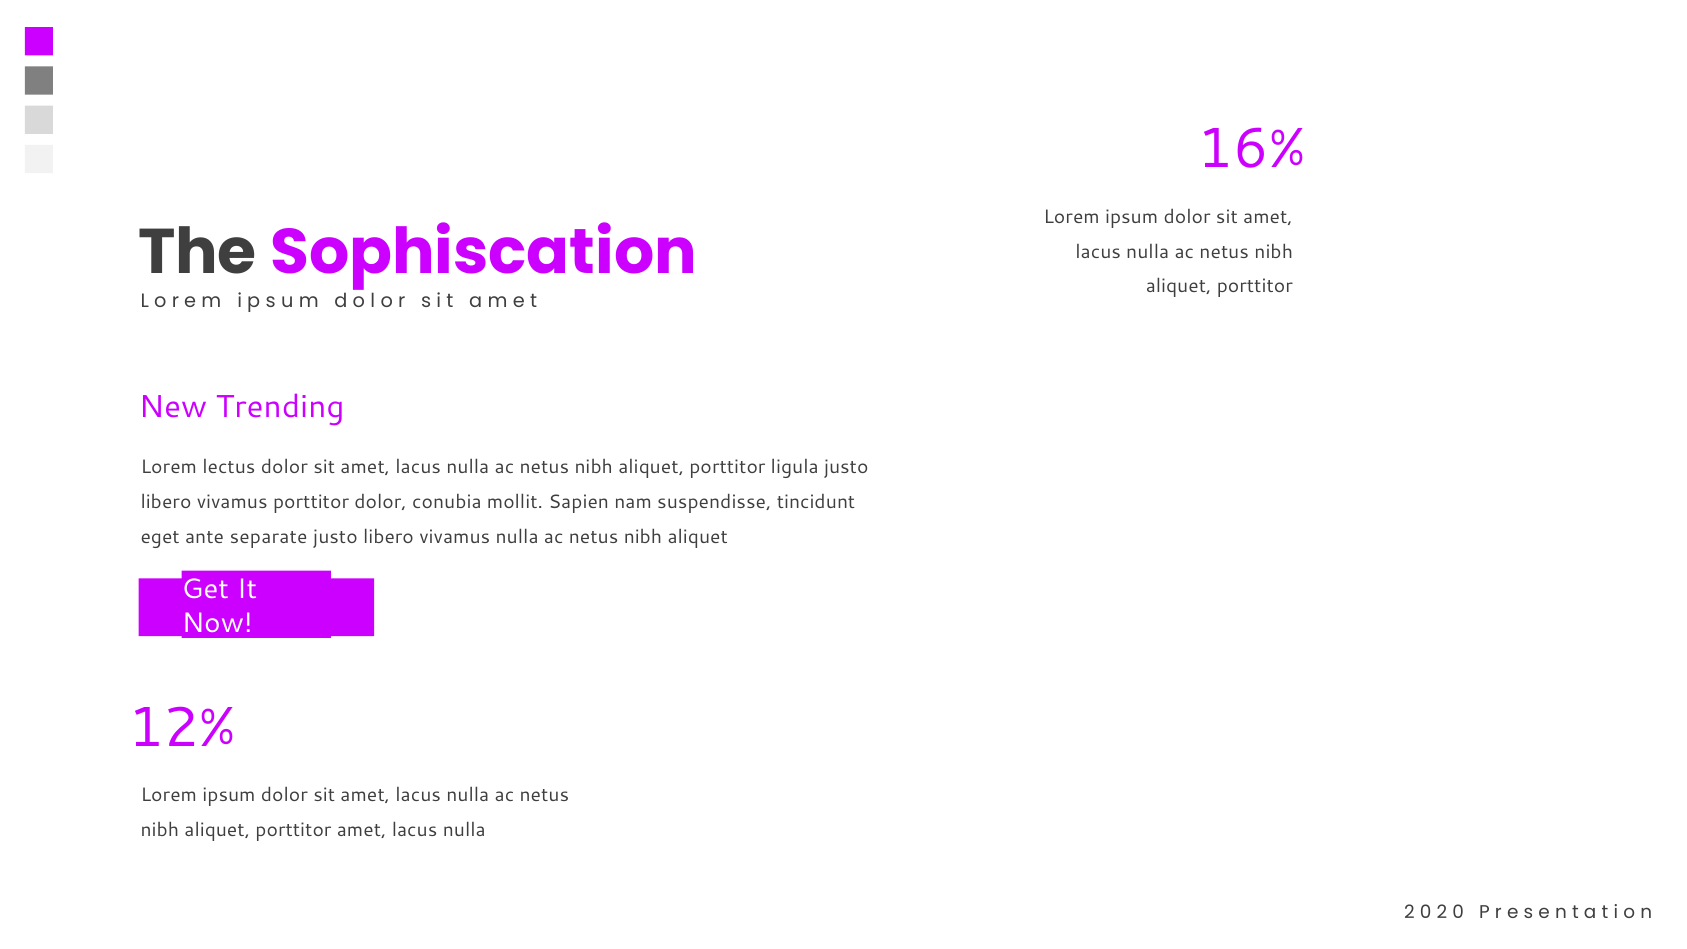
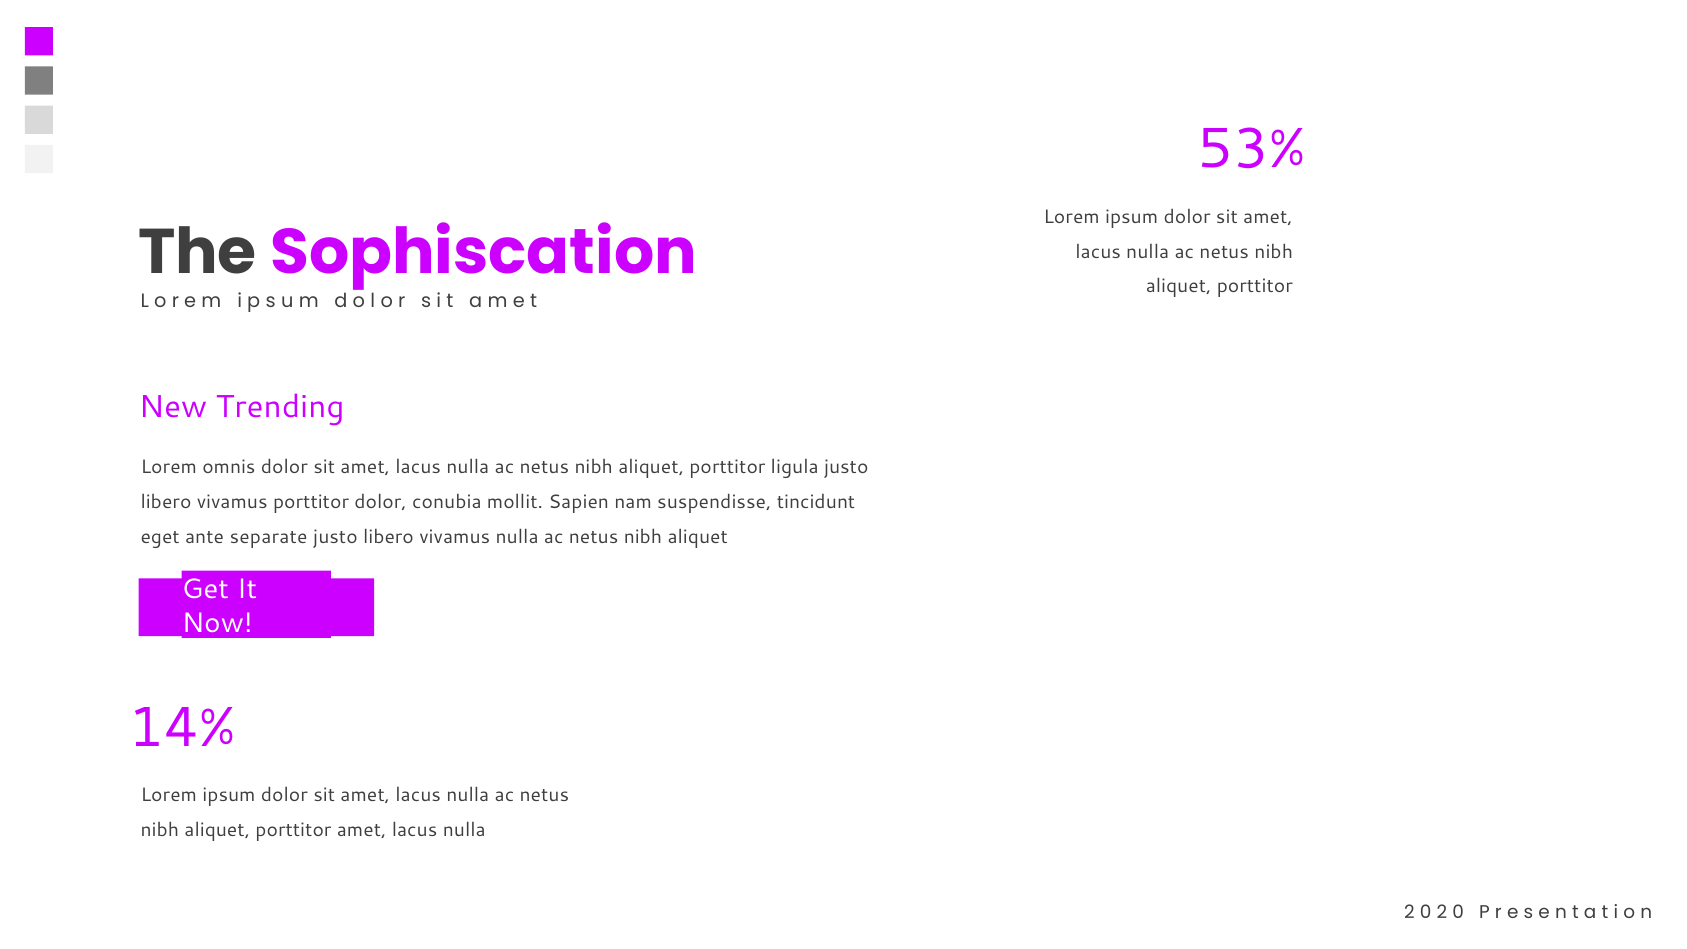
16%: 16% -> 53%
lectus: lectus -> omnis
12%: 12% -> 14%
